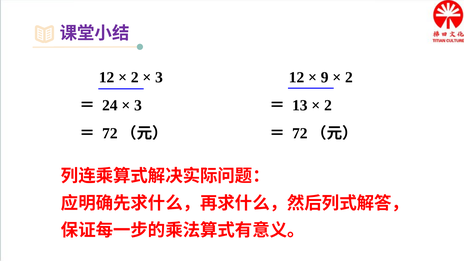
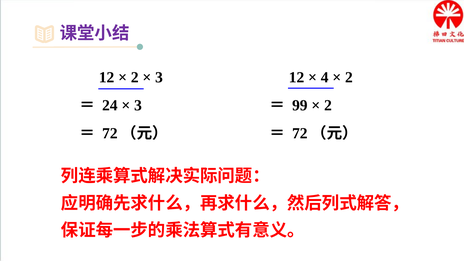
9: 9 -> 4
13: 13 -> 99
